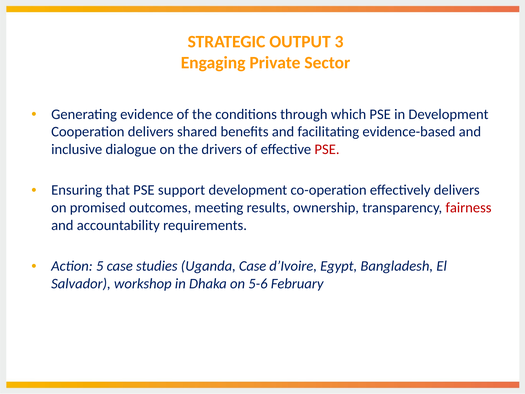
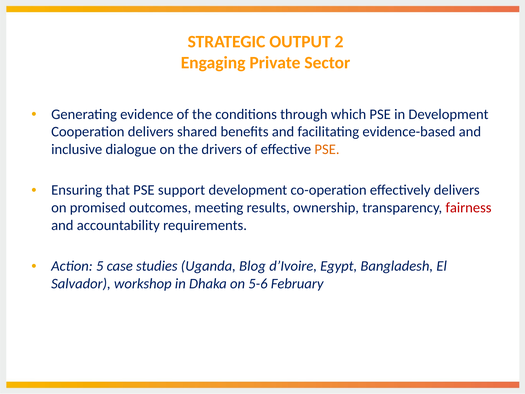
3: 3 -> 2
PSE at (327, 149) colour: red -> orange
Uganda Case: Case -> Blog
